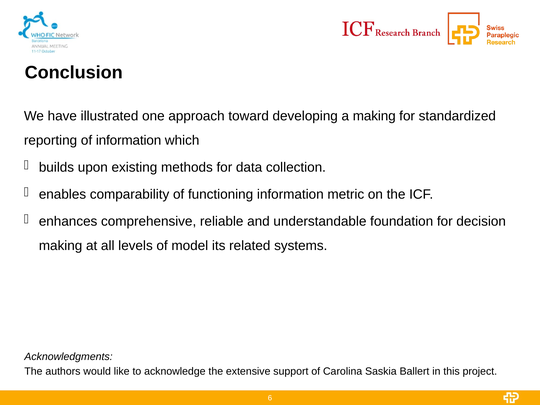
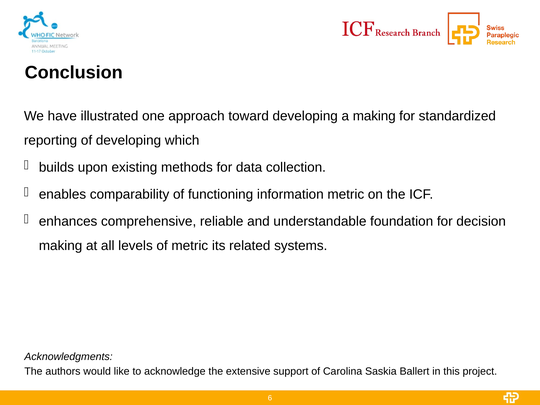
of information: information -> developing
of model: model -> metric
